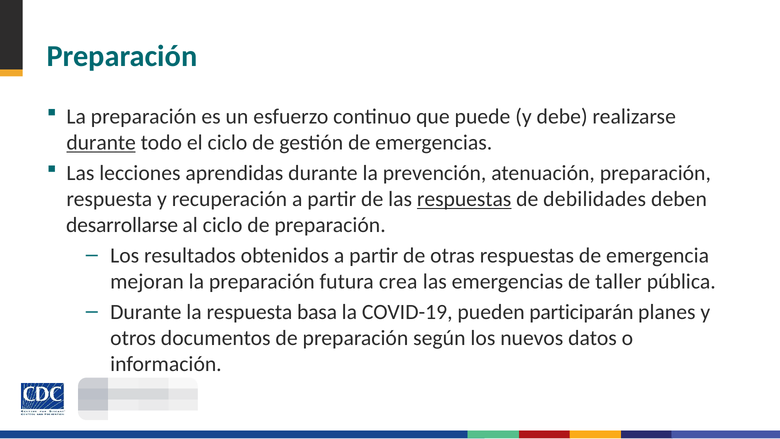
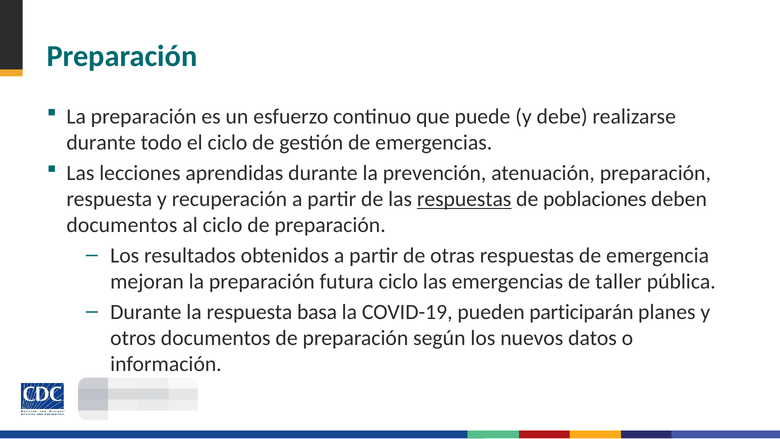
durante at (101, 143) underline: present -> none
debilidades: debilidades -> poblaciones
desarrollarse at (122, 225): desarrollarse -> documentos
futura crea: crea -> ciclo
